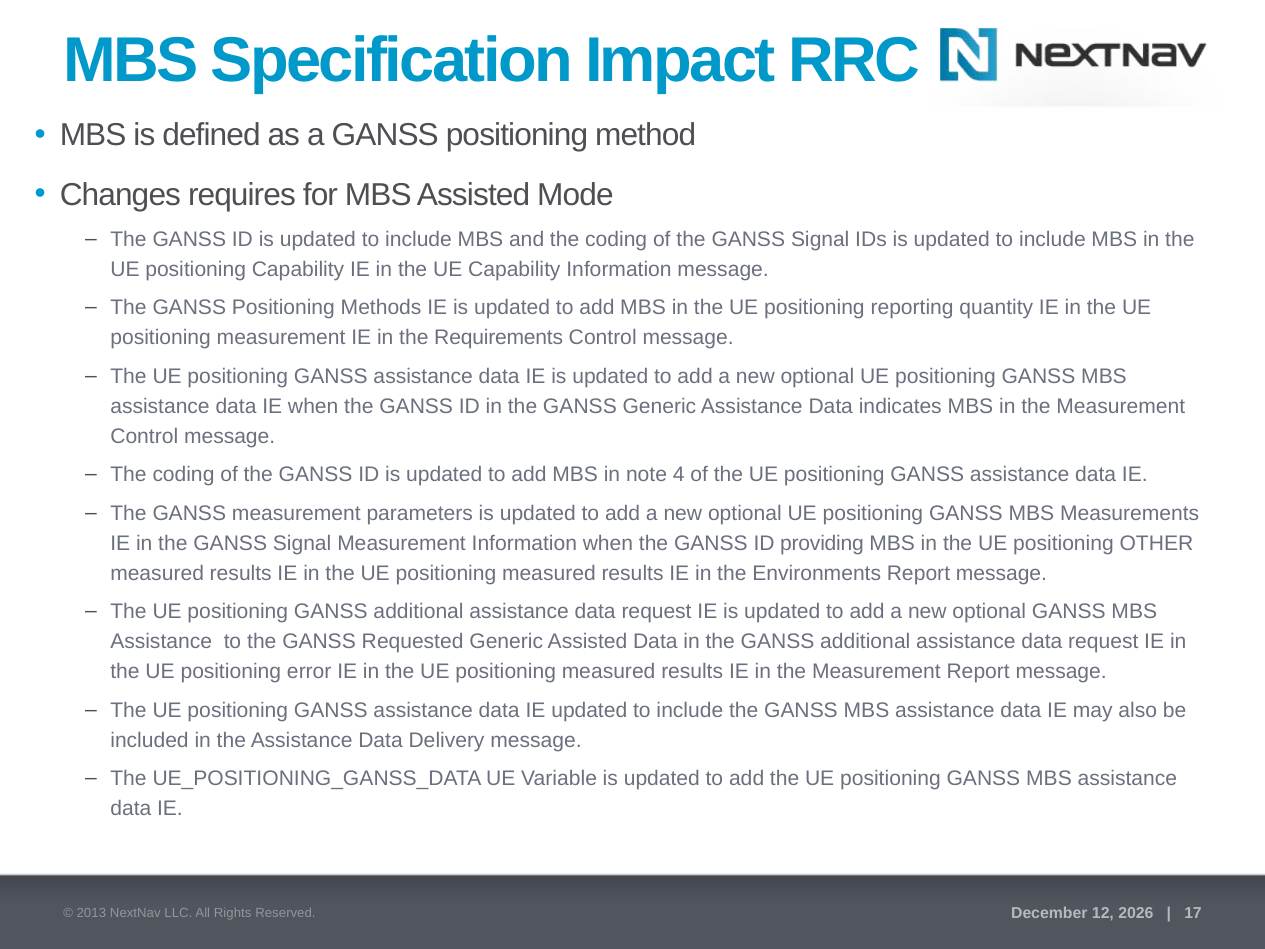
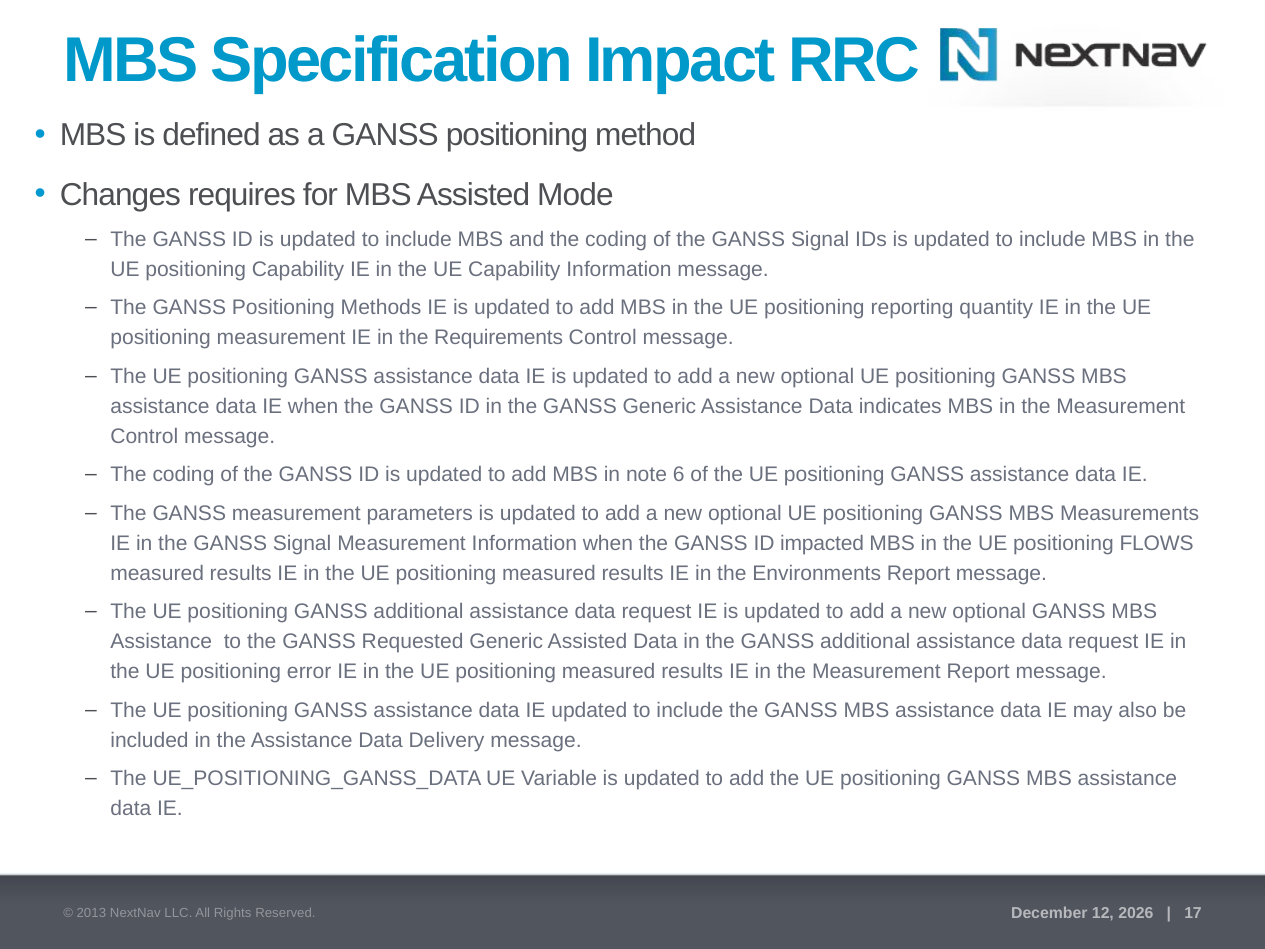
4: 4 -> 6
providing: providing -> impacted
OTHER: OTHER -> FLOWS
